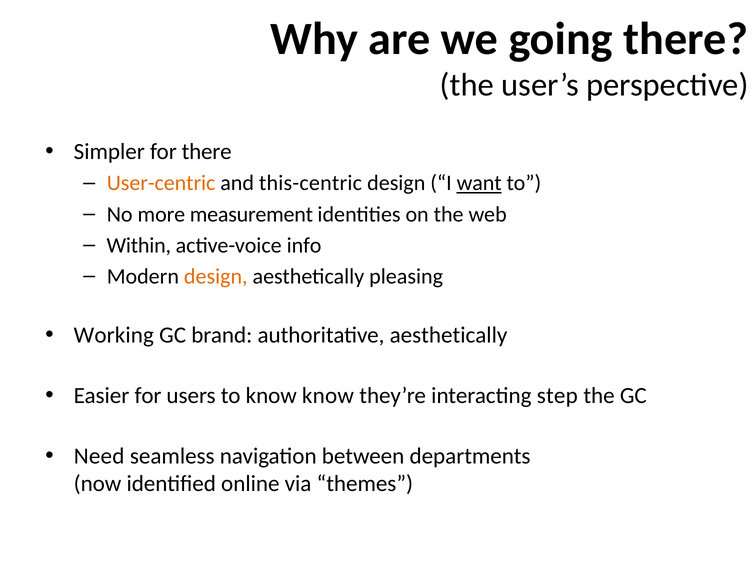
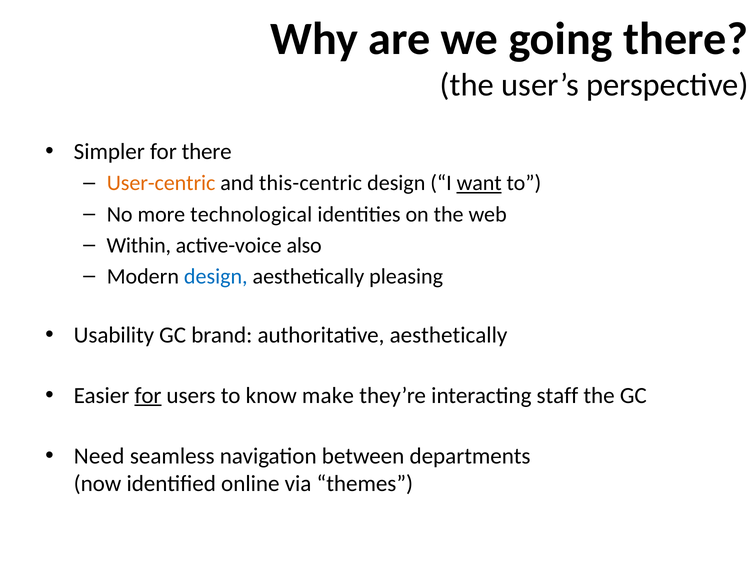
measurement: measurement -> technological
info: info -> also
design at (216, 276) colour: orange -> blue
Working: Working -> Usability
for at (148, 395) underline: none -> present
know know: know -> make
step: step -> staff
